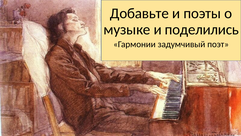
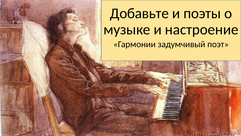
поделились: поделились -> настроение
